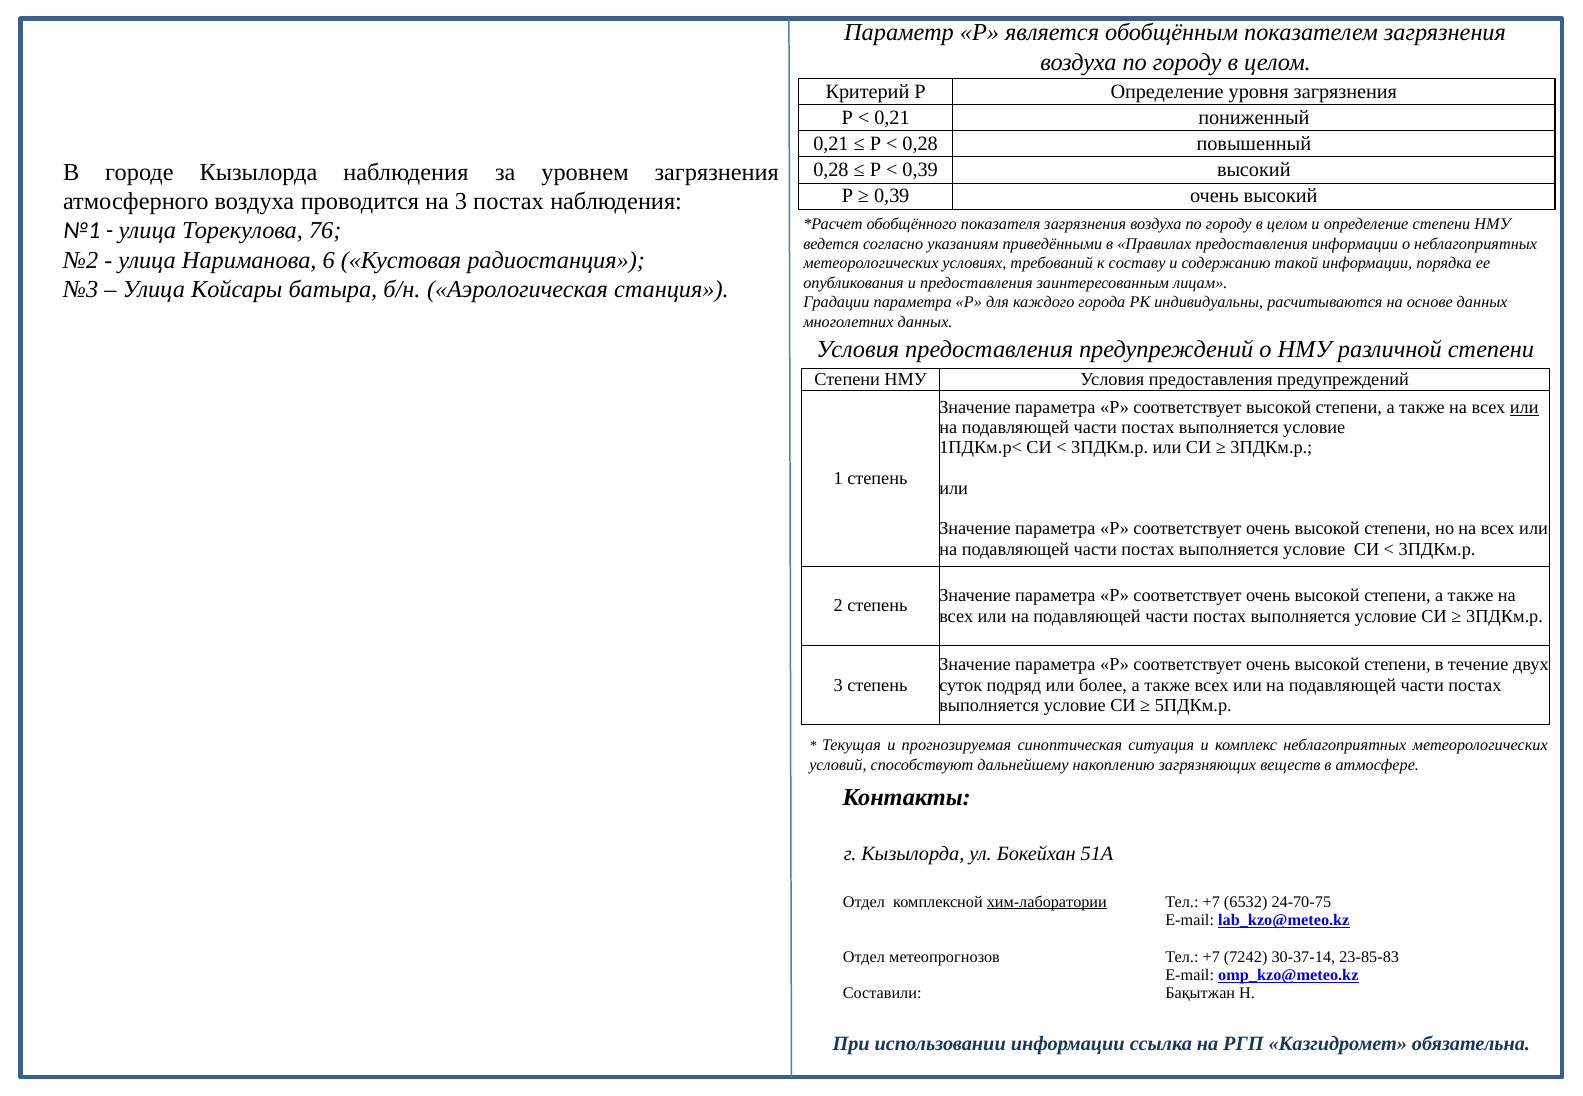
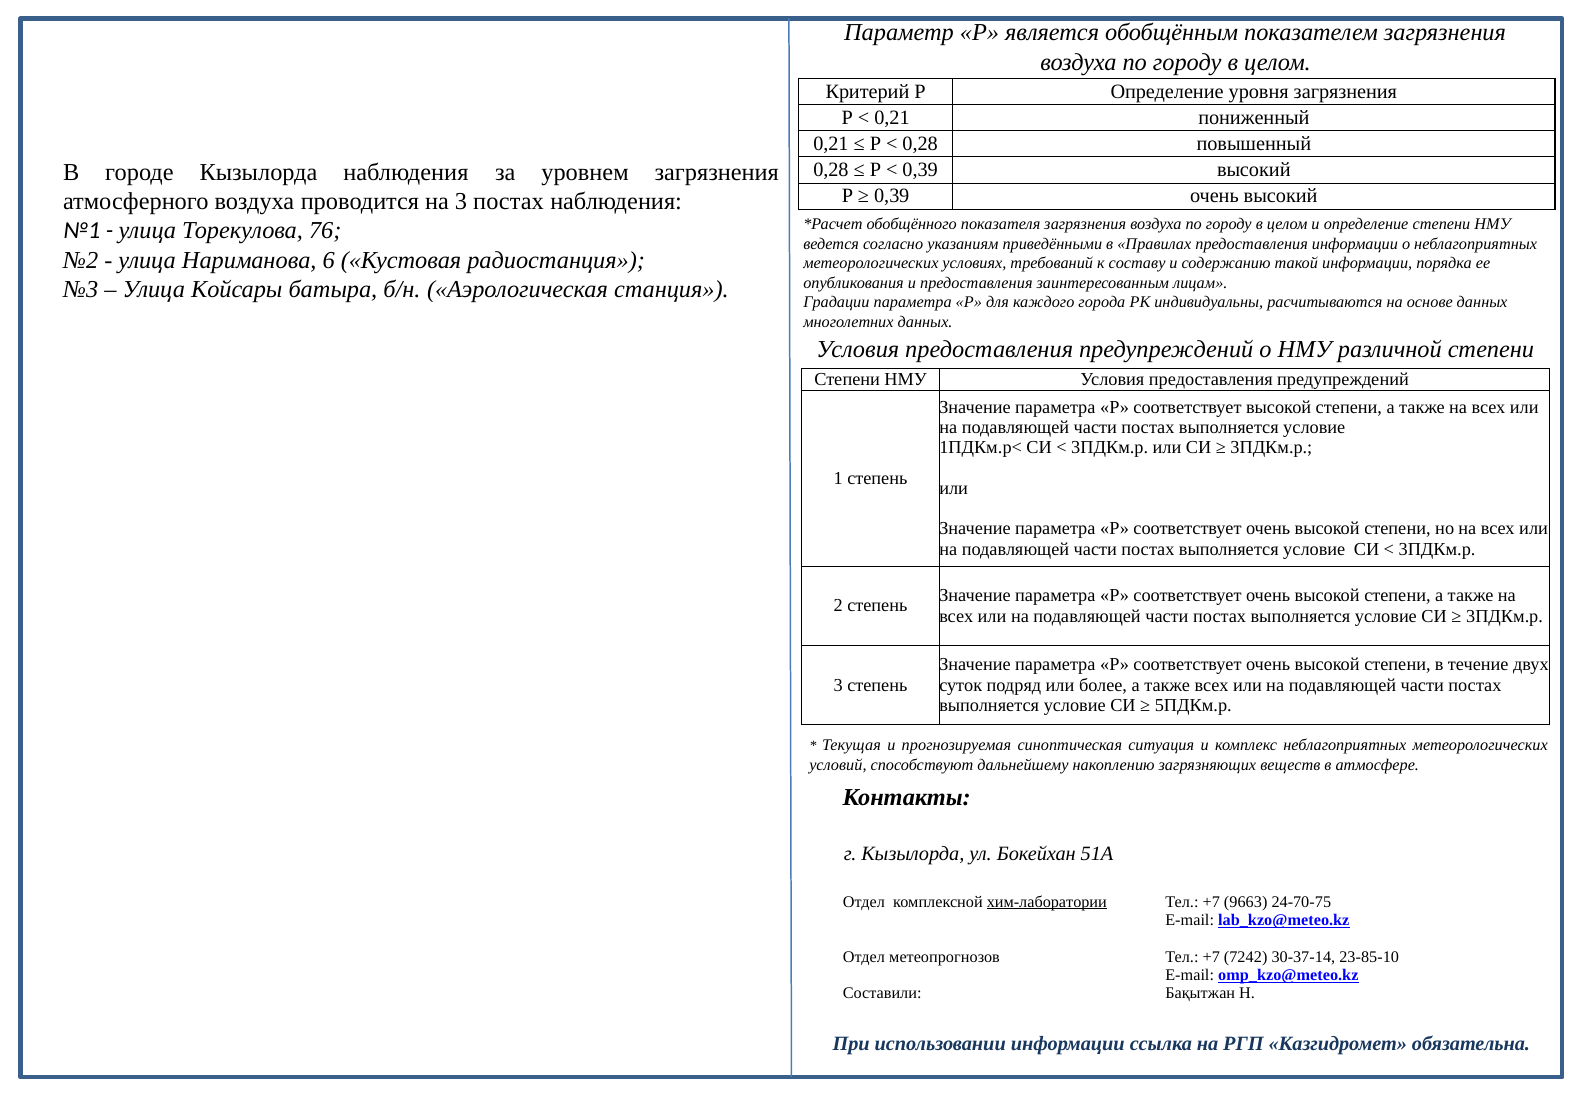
или at (1524, 407) underline: present -> none
6532: 6532 -> 9663
23-85-83: 23-85-83 -> 23-85-10
